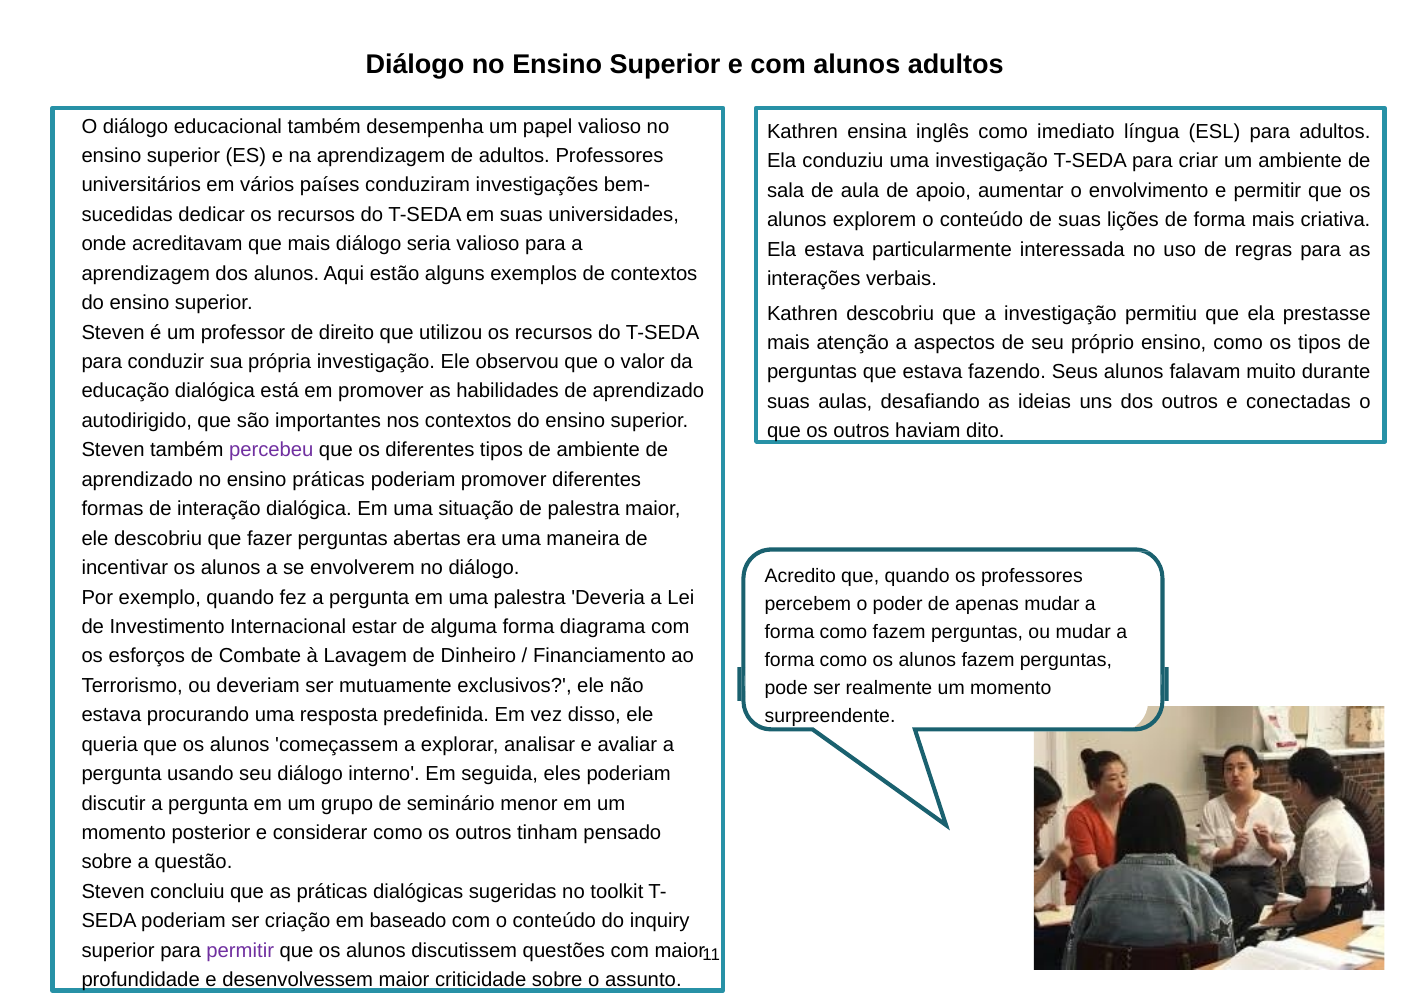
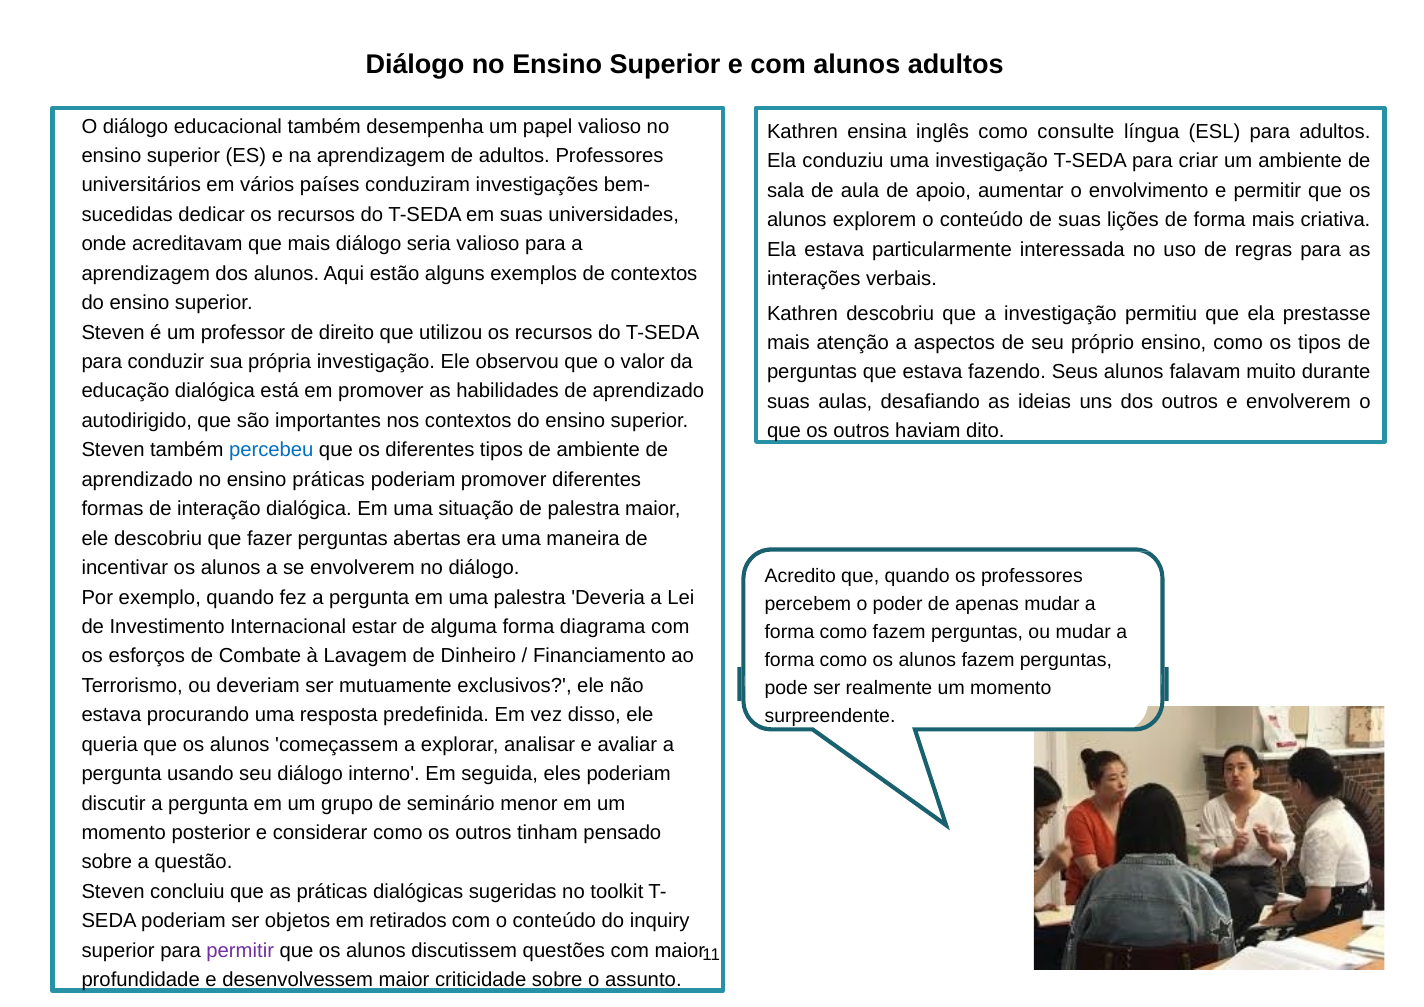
imediato: imediato -> consulte
e conectadas: conectadas -> envolverem
percebeu colour: purple -> blue
criação: criação -> objetos
baseado: baseado -> retirados
